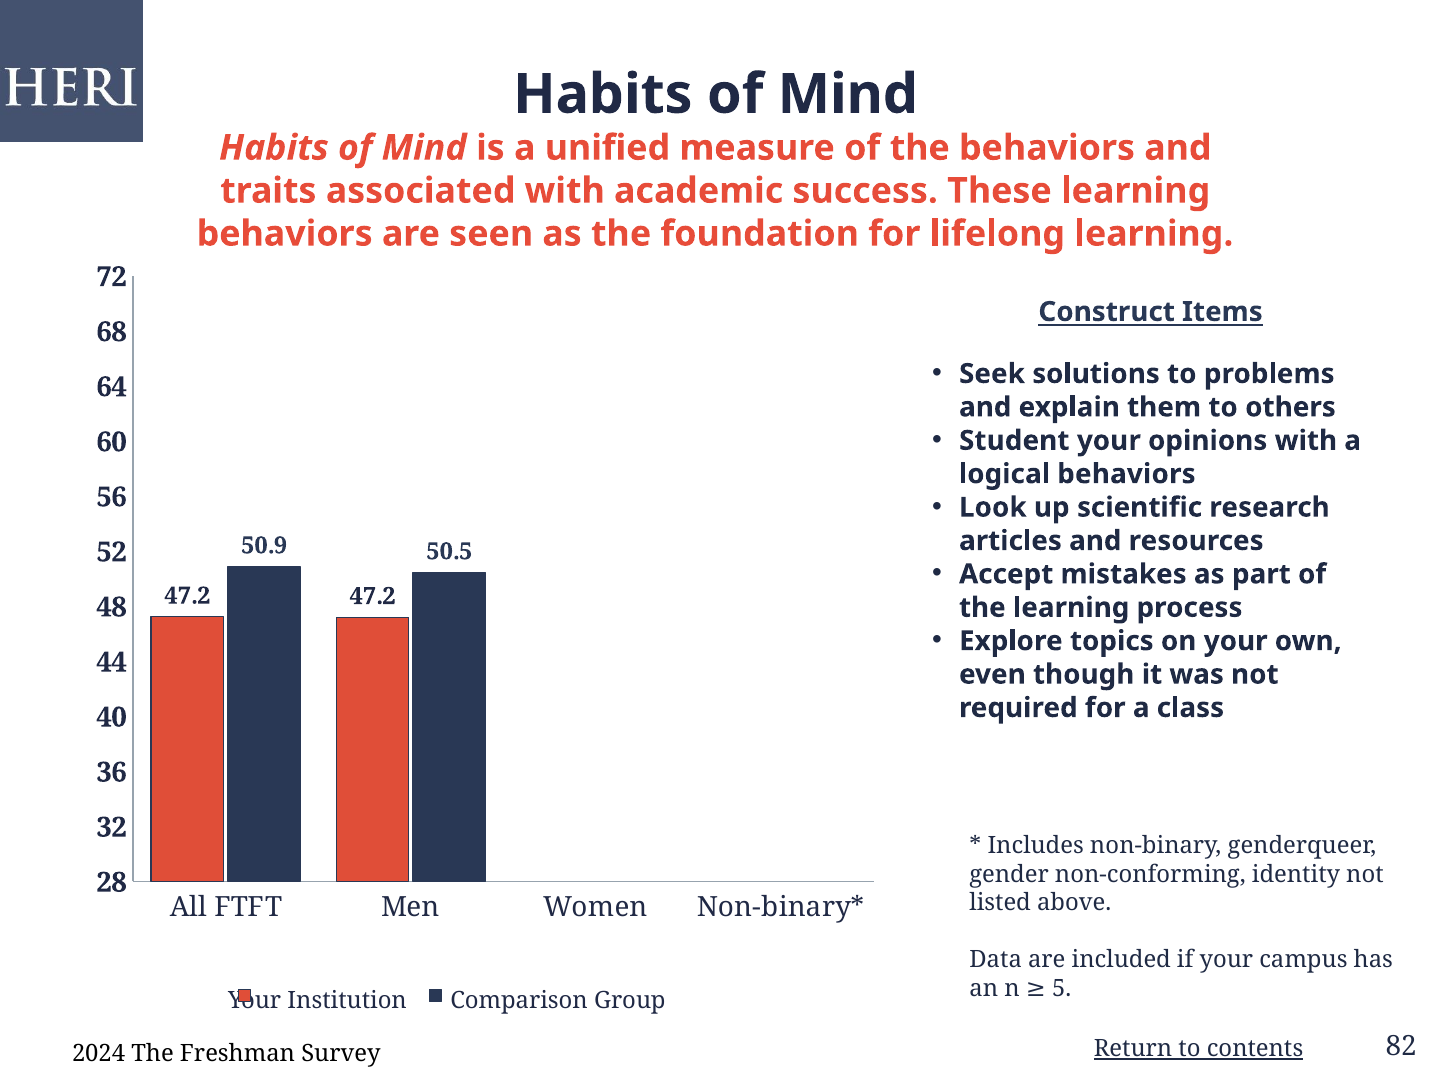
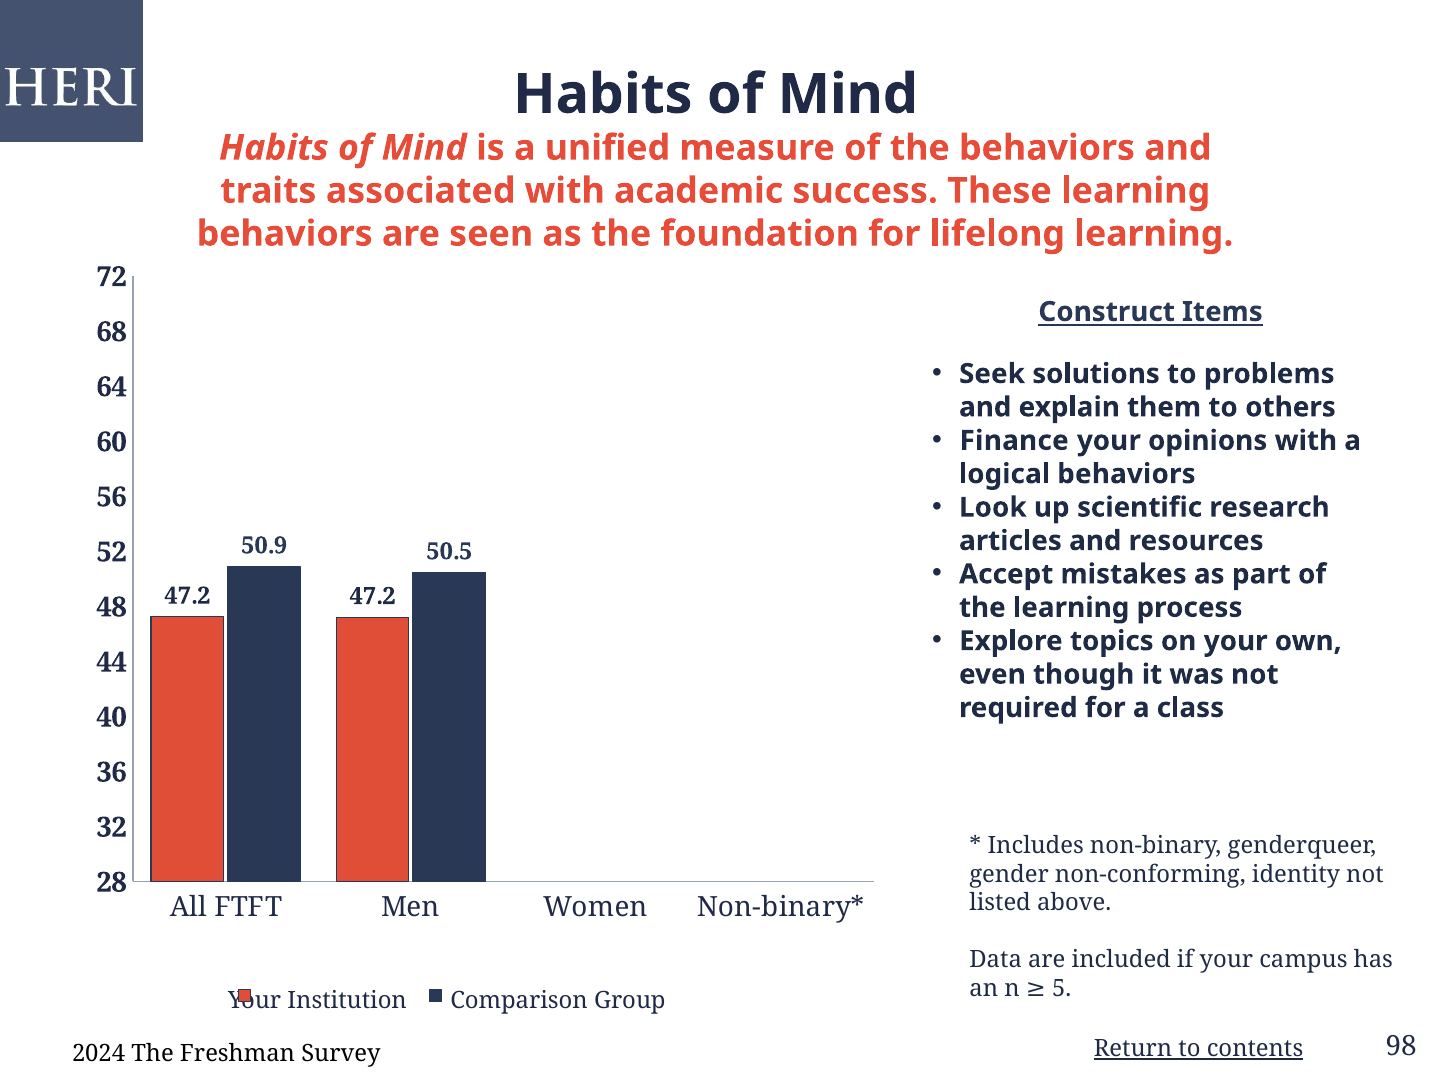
Student: Student -> Finance
82: 82 -> 98
